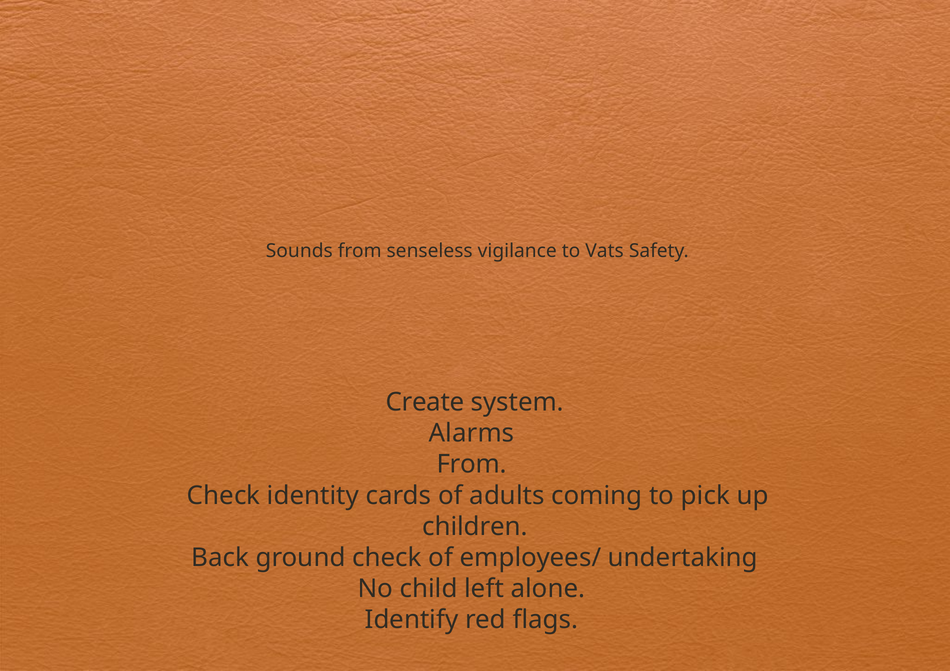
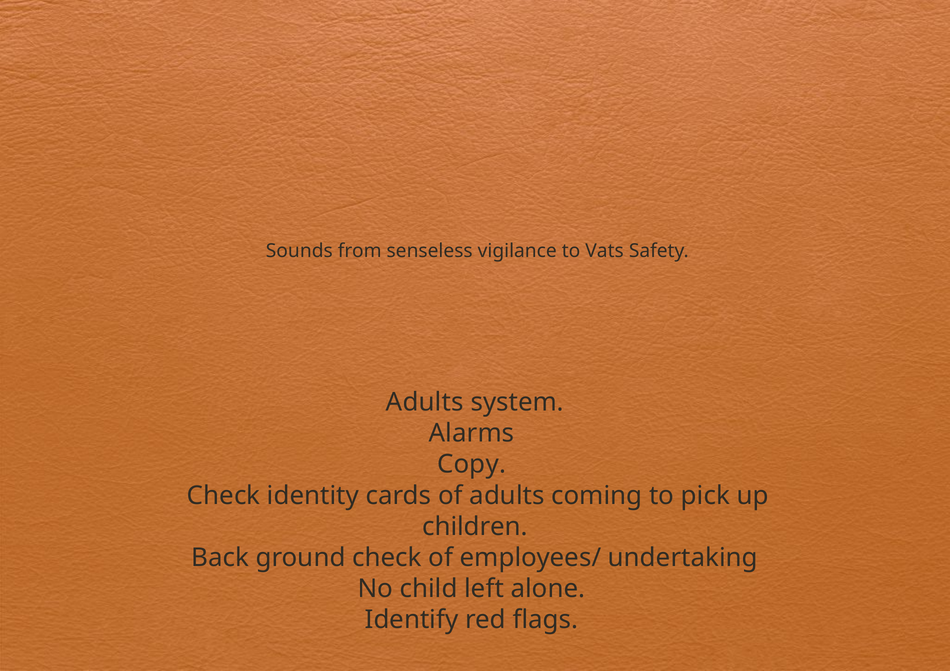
Create at (425, 403): Create -> Adults
From at (472, 465): From -> Copy
